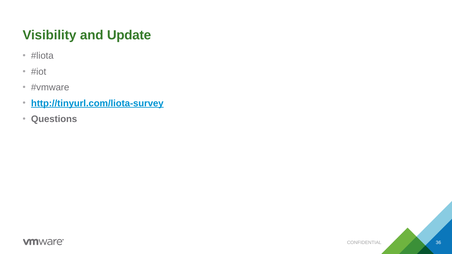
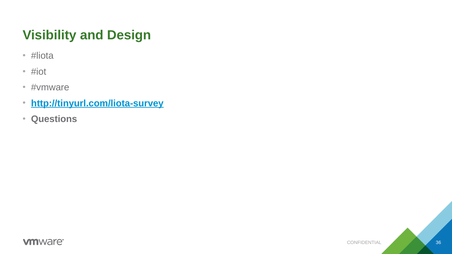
Update: Update -> Design
